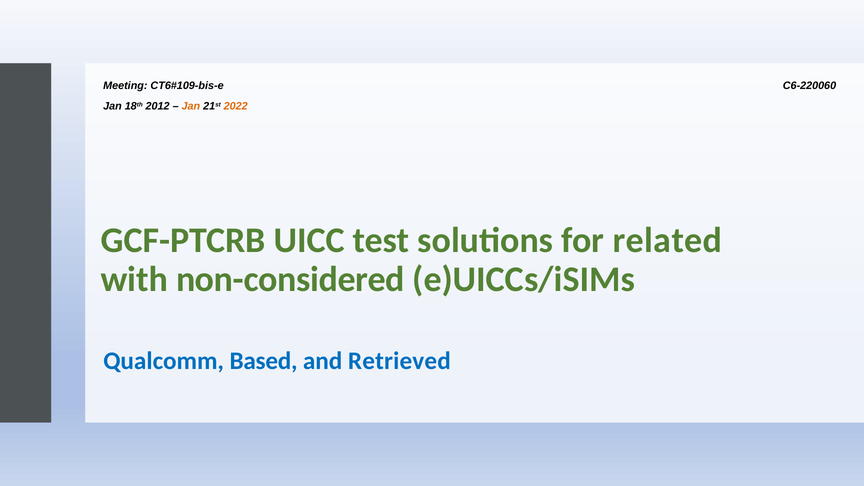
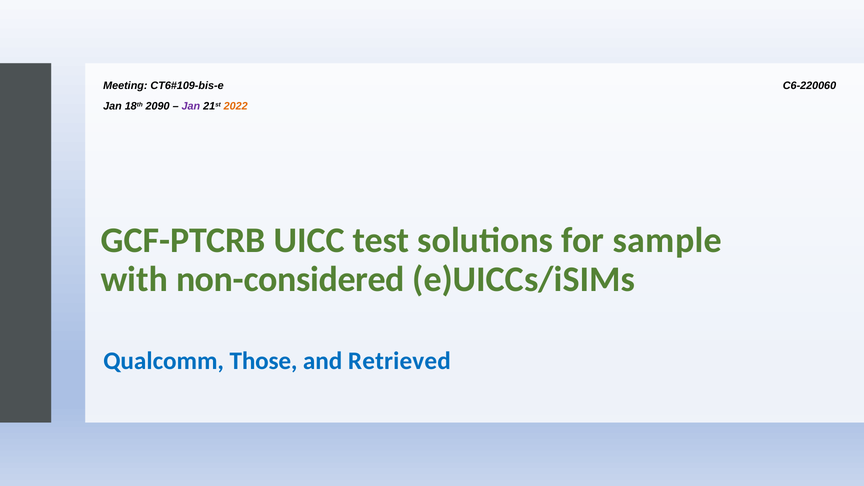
2012: 2012 -> 2090
Jan at (191, 106) colour: orange -> purple
related: related -> sample
Based: Based -> Those
